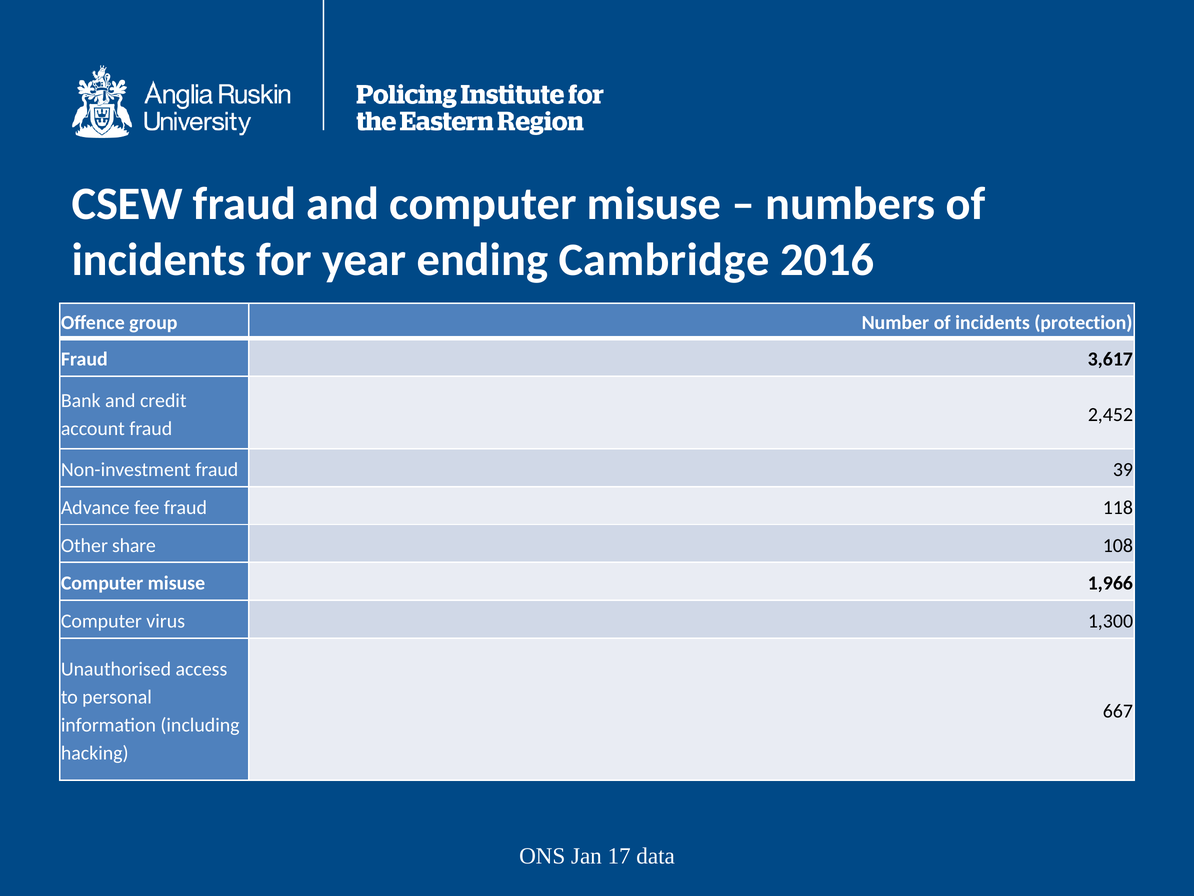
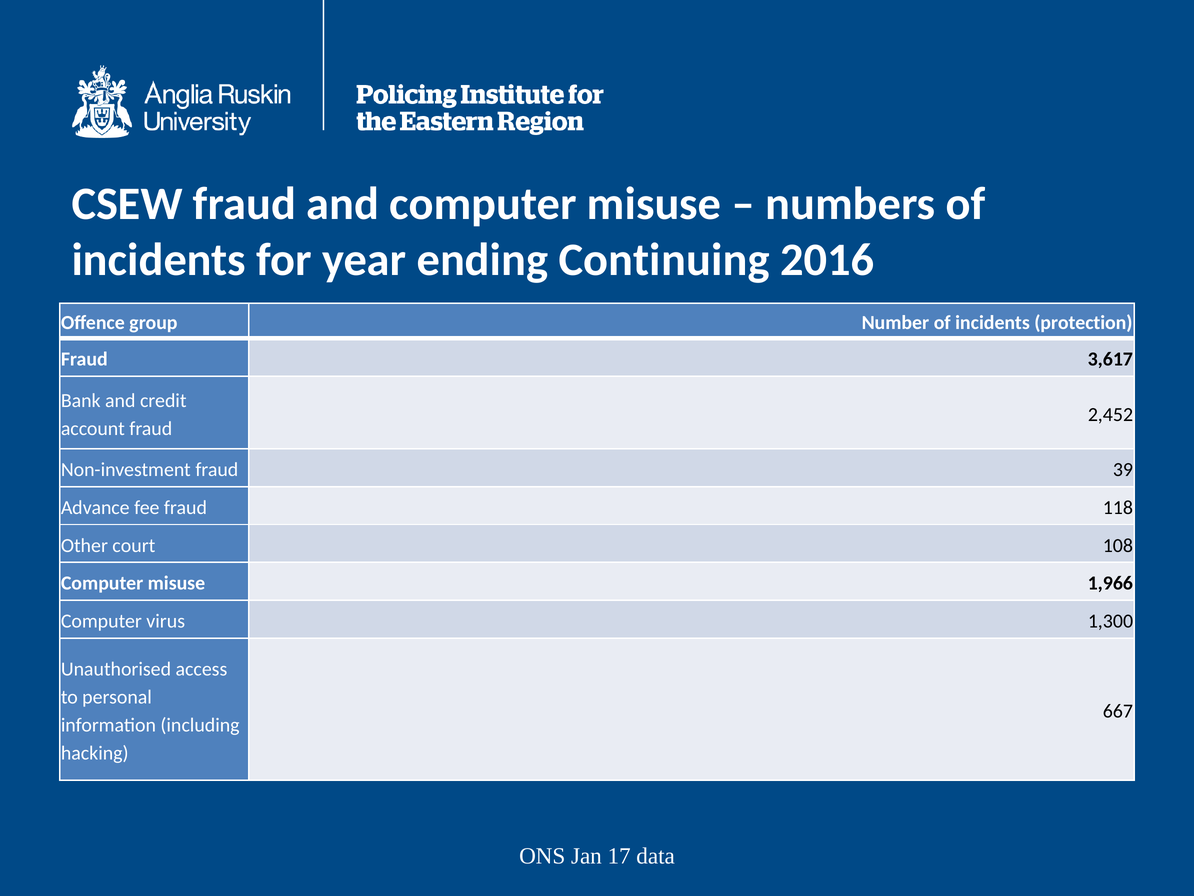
Cambridge: Cambridge -> Continuing
share: share -> court
